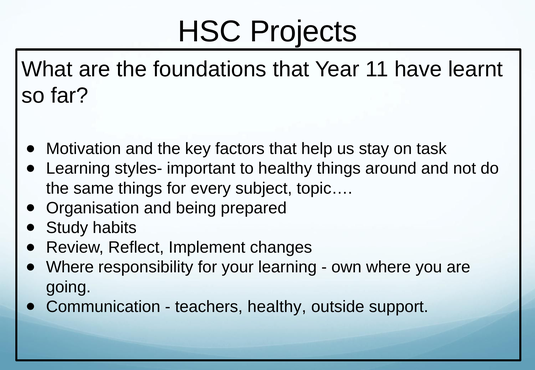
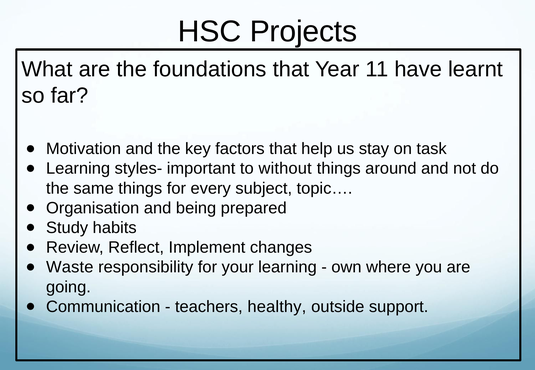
to healthy: healthy -> without
Where at (70, 268): Where -> Waste
